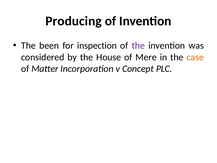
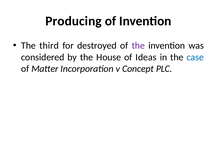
been: been -> third
inspection: inspection -> destroyed
Mere: Mere -> Ideas
case colour: orange -> blue
